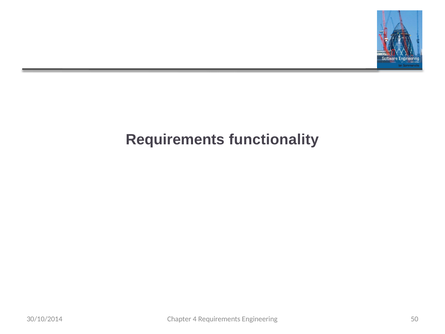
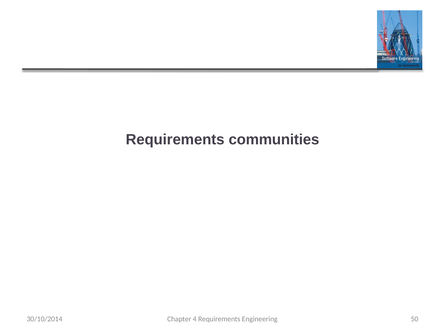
functionality: functionality -> communities
